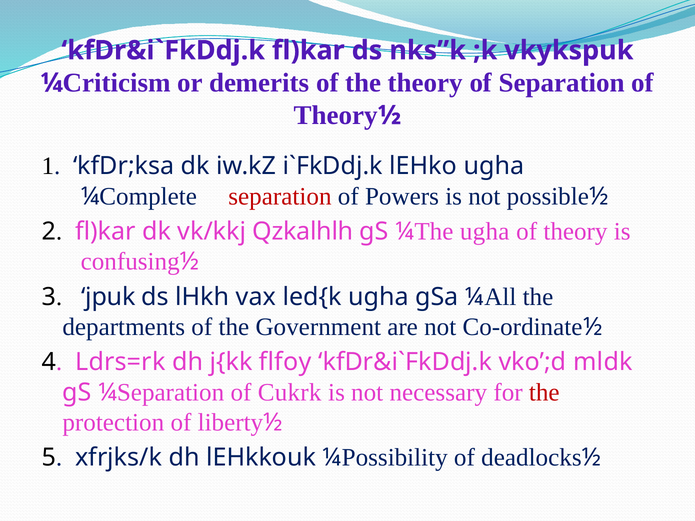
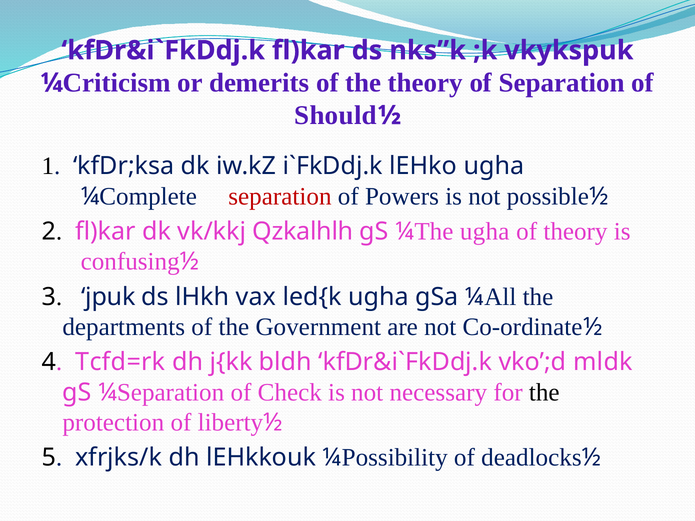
Theory at (336, 115): Theory -> Should
Ldrs=rk: Ldrs=rk -> Tcfd=rk
flfoy: flfoy -> bldh
Cukrk: Cukrk -> Check
the at (544, 393) colour: red -> black
